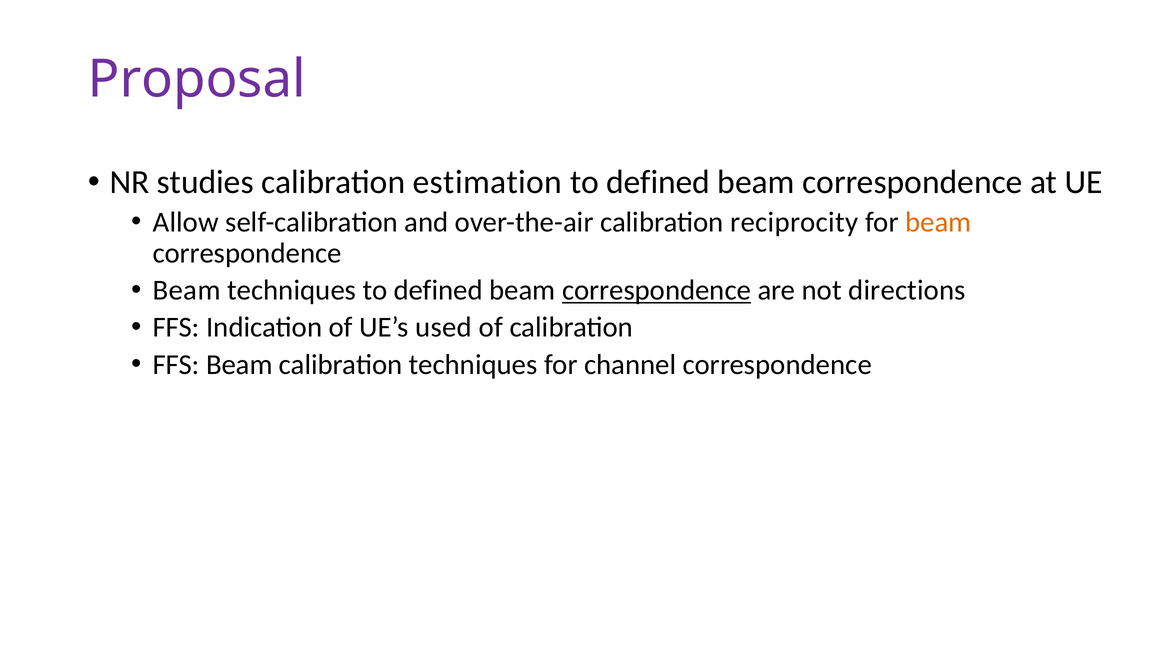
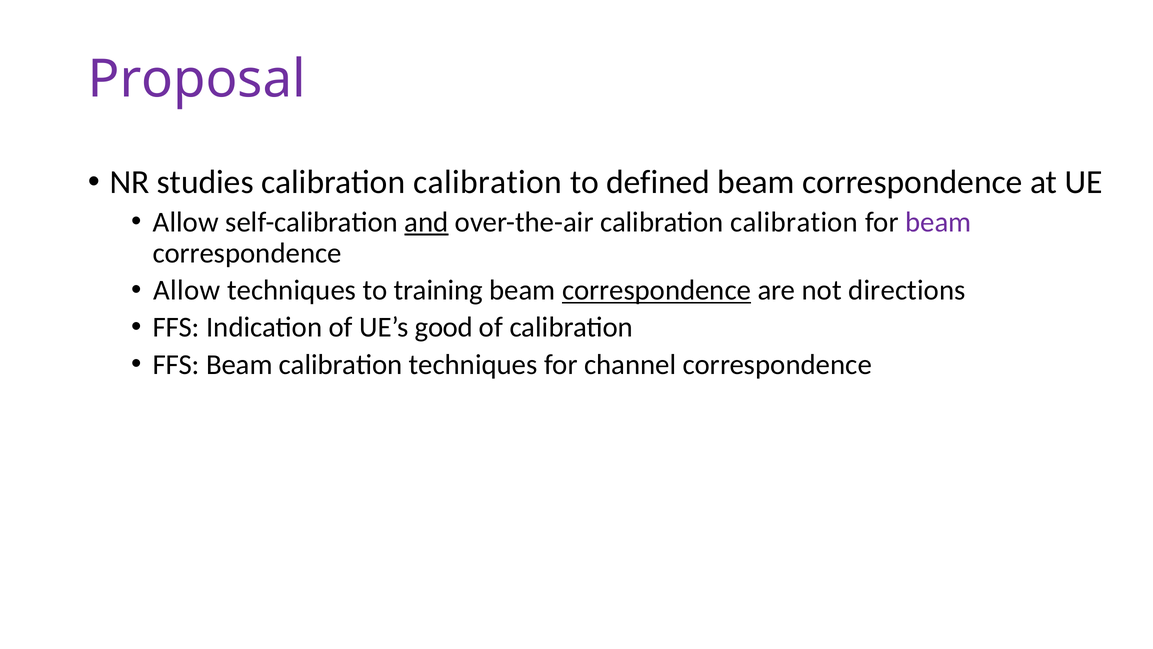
studies calibration estimation: estimation -> calibration
and underline: none -> present
over-the-air calibration reciprocity: reciprocity -> calibration
beam at (938, 222) colour: orange -> purple
Beam at (187, 290): Beam -> Allow
techniques to defined: defined -> training
used: used -> good
